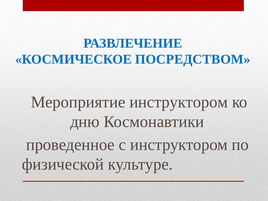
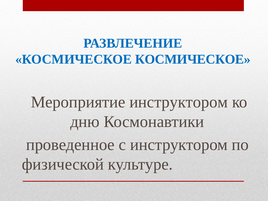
КОСМИЧЕСКОЕ ПОСРЕДСТВОМ: ПОСРЕДСТВОМ -> КОСМИЧЕСКОЕ
